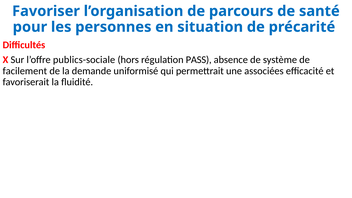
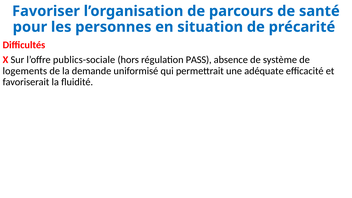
facilement: facilement -> logements
associées: associées -> adéquate
